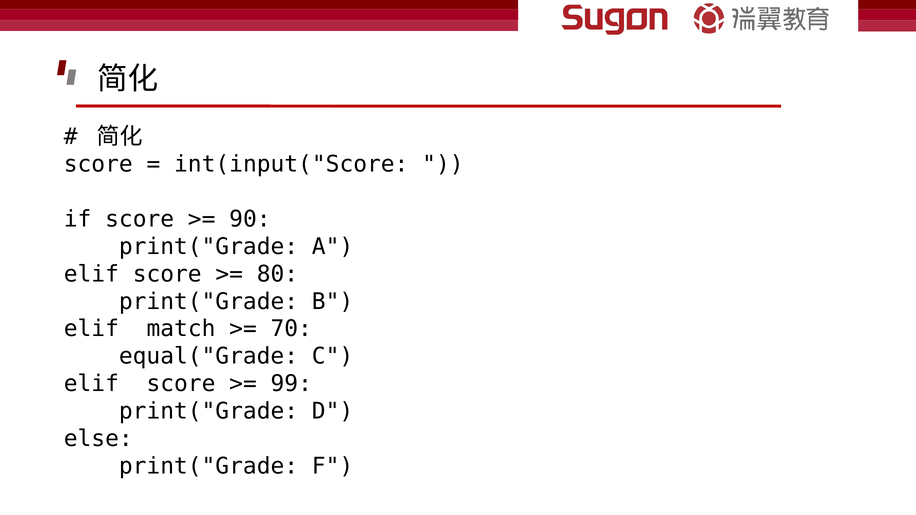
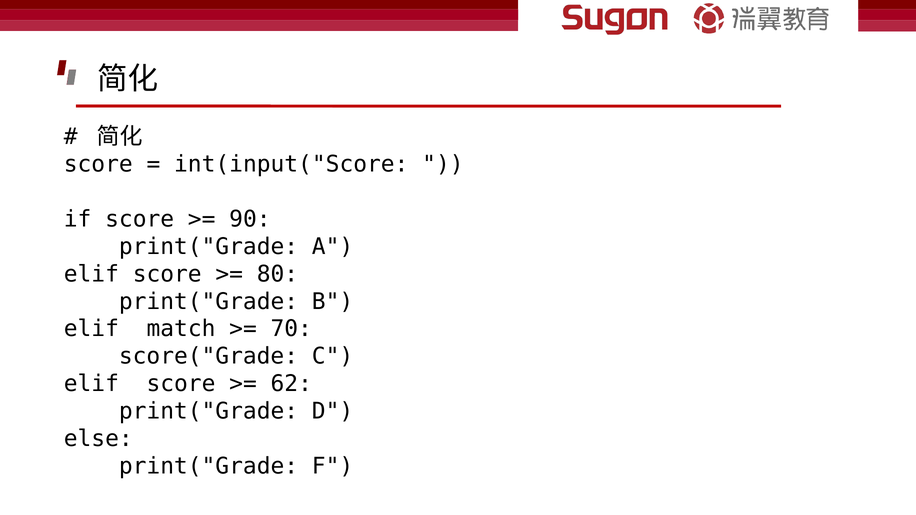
equal("Grade: equal("Grade -> score("Grade
99: 99 -> 62
